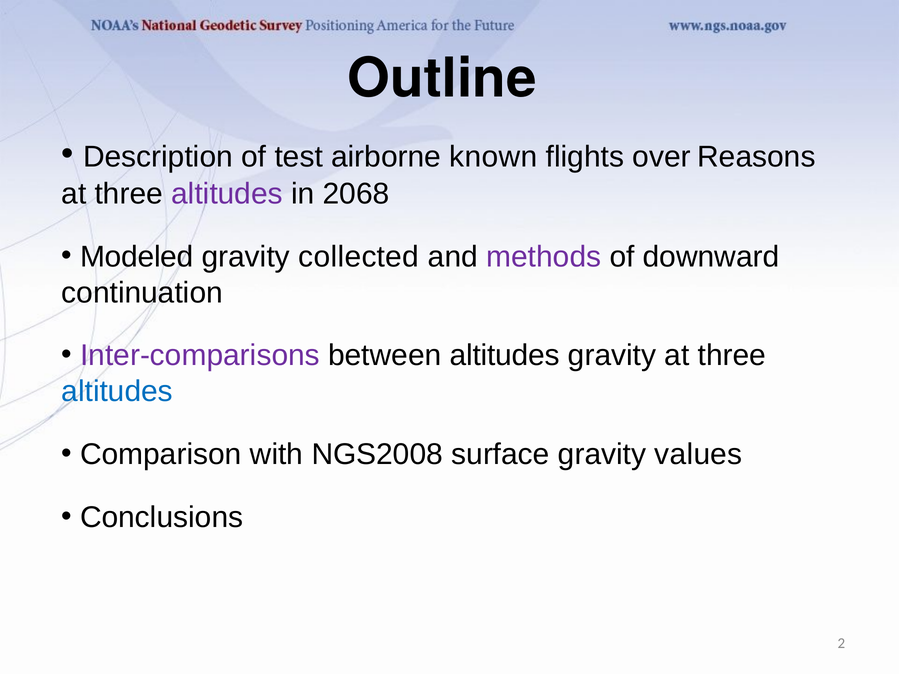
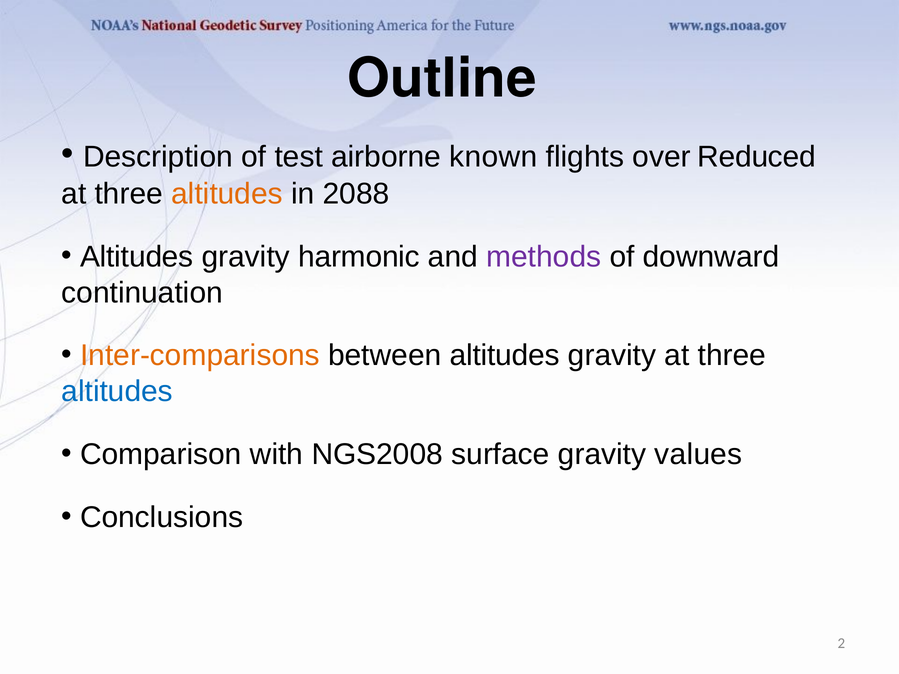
Reasons: Reasons -> Reduced
altitudes at (227, 194) colour: purple -> orange
2068: 2068 -> 2088
Modeled at (137, 257): Modeled -> Altitudes
collected: collected -> harmonic
Inter-comparisons colour: purple -> orange
